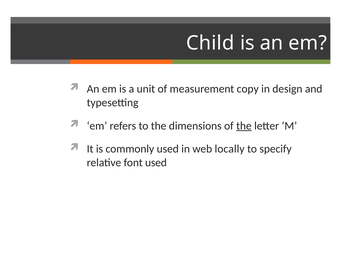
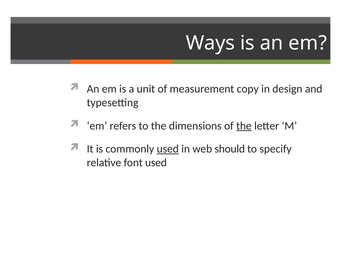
Child: Child -> Ways
used at (168, 149) underline: none -> present
locally: locally -> should
